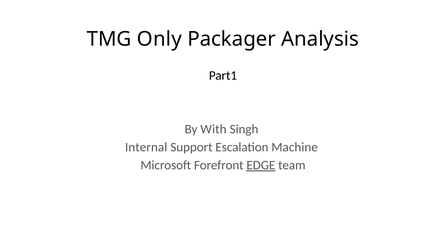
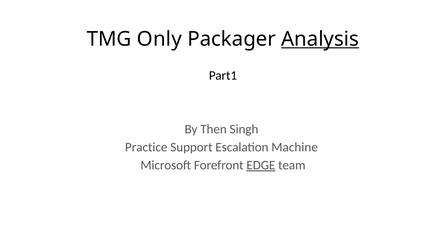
Analysis underline: none -> present
With: With -> Then
Internal: Internal -> Practice
